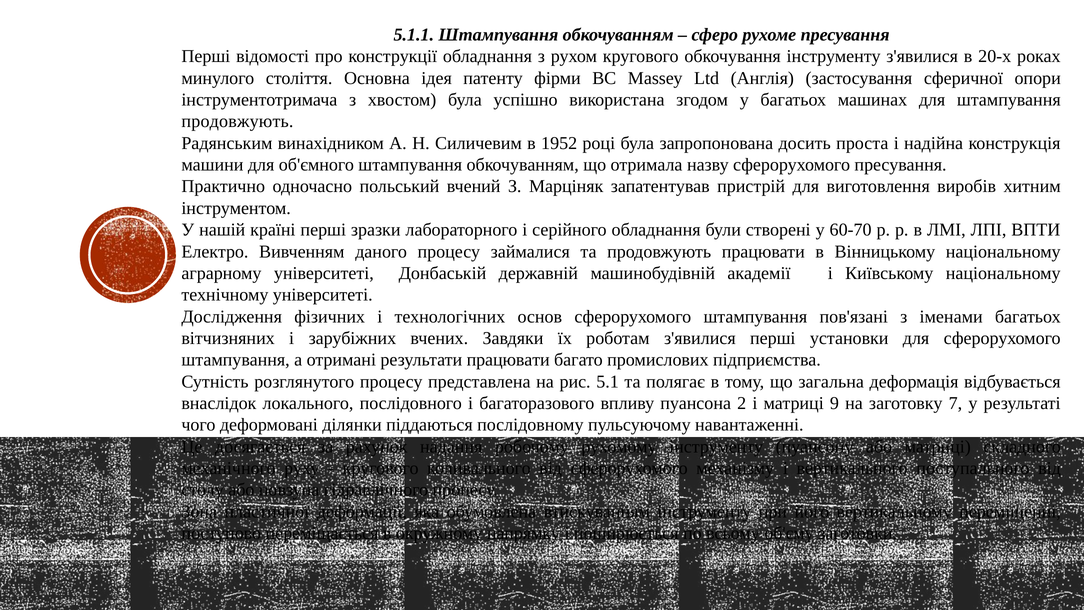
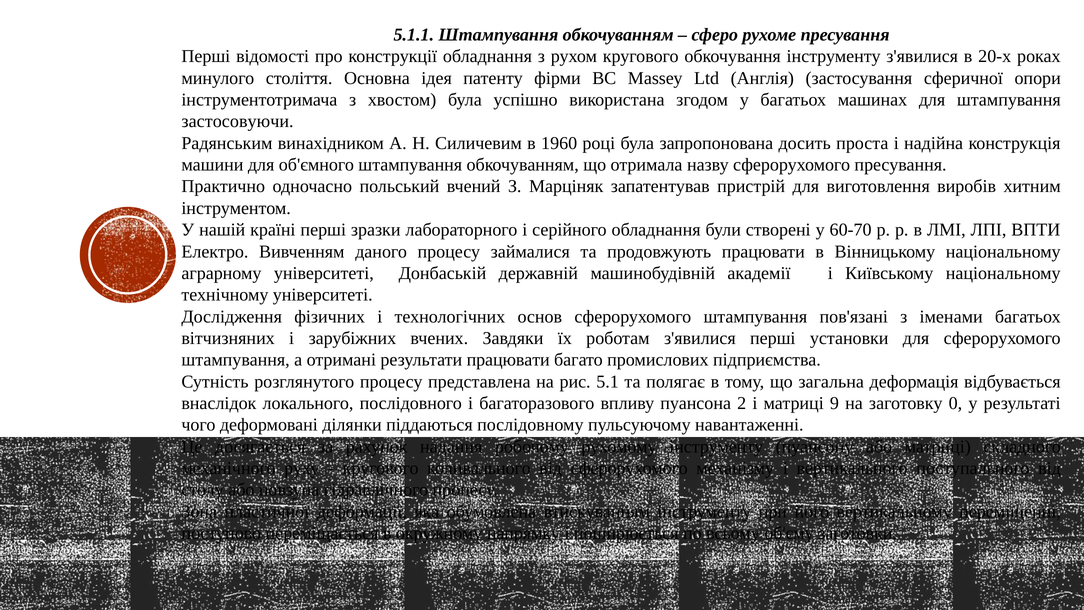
продовжують at (237, 121): продовжують -> застосовуючи
1952: 1952 -> 1960
7: 7 -> 0
